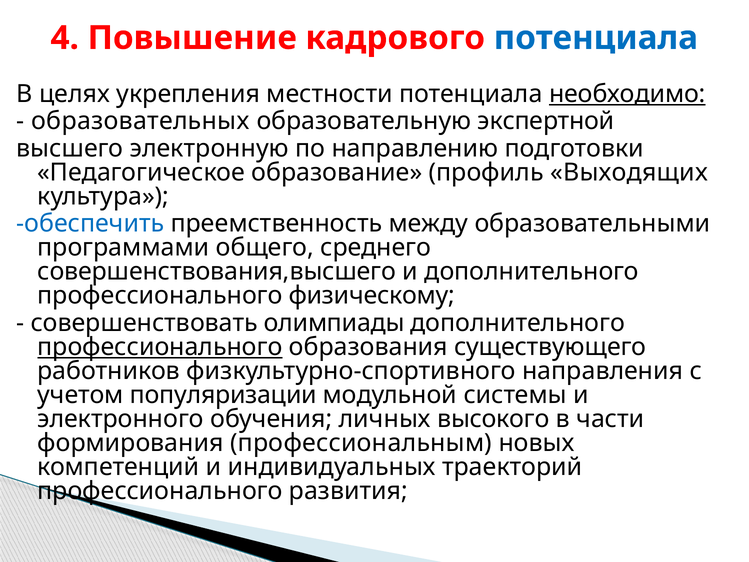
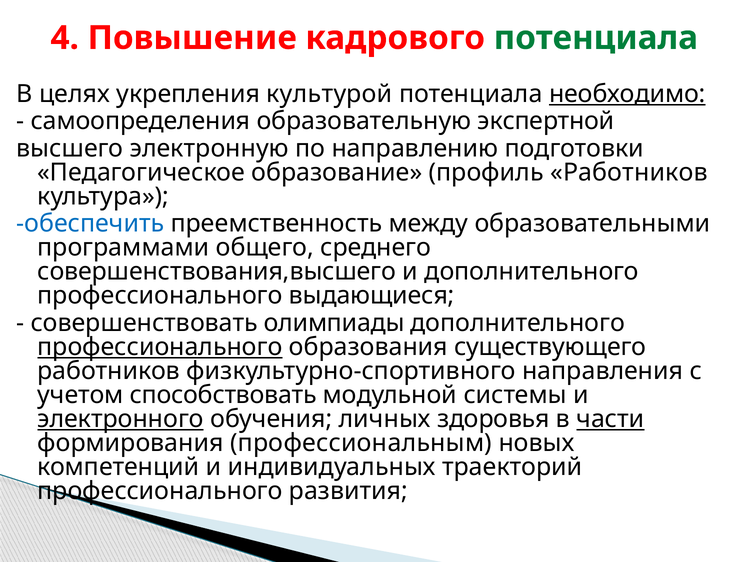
потенциала at (596, 38) colour: blue -> green
местности: местности -> культурой
образовательных: образовательных -> самоопределения
профиль Выходящих: Выходящих -> Работников
физическому: физическому -> выдающиеся
популяризации: популяризации -> способствовать
электронного underline: none -> present
высокого: высокого -> здоровья
части underline: none -> present
